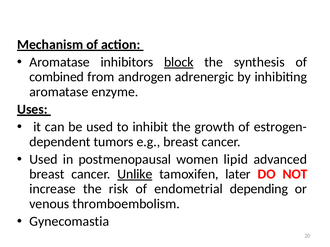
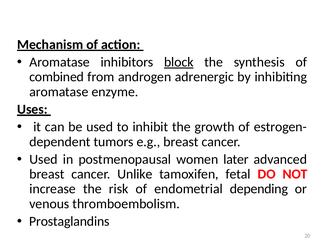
lipid: lipid -> later
Unlike underline: present -> none
later: later -> fetal
Gynecomastia: Gynecomastia -> Prostaglandins
